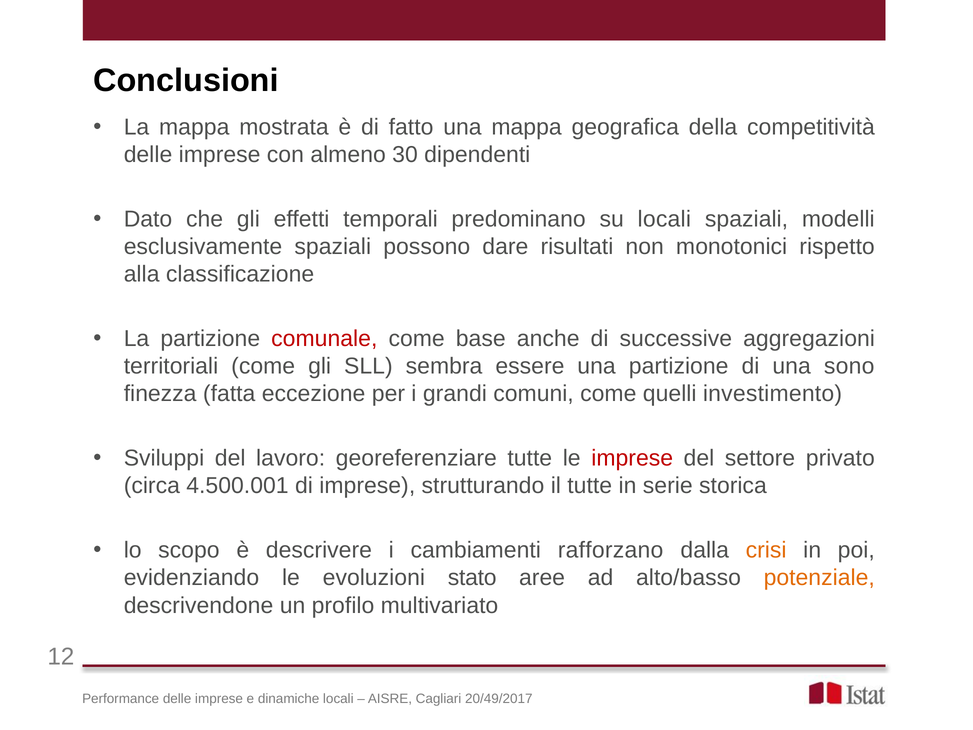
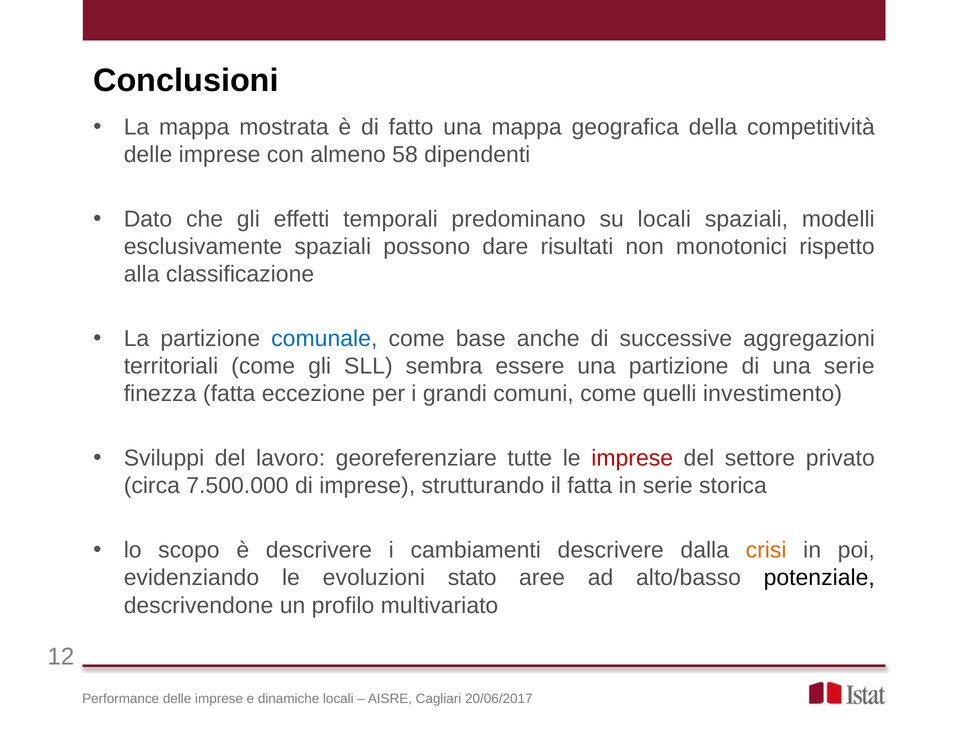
30: 30 -> 58
comunale colour: red -> blue
una sono: sono -> serie
4.500.001: 4.500.001 -> 7.500.000
il tutte: tutte -> fatta
cambiamenti rafforzano: rafforzano -> descrivere
potenziale colour: orange -> black
20/49/2017: 20/49/2017 -> 20/06/2017
